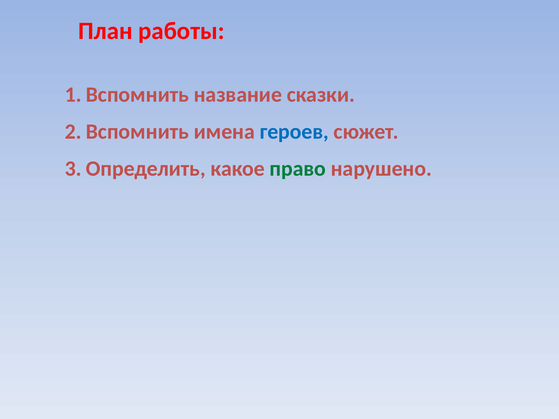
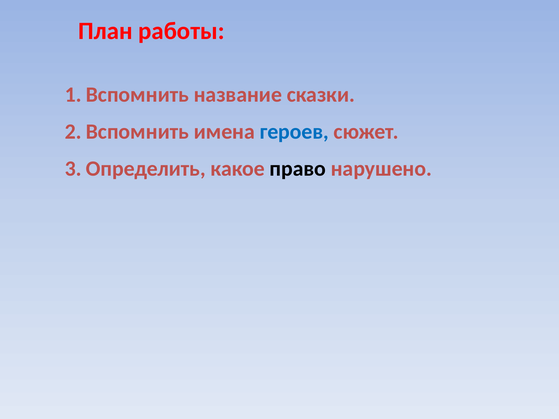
право colour: green -> black
